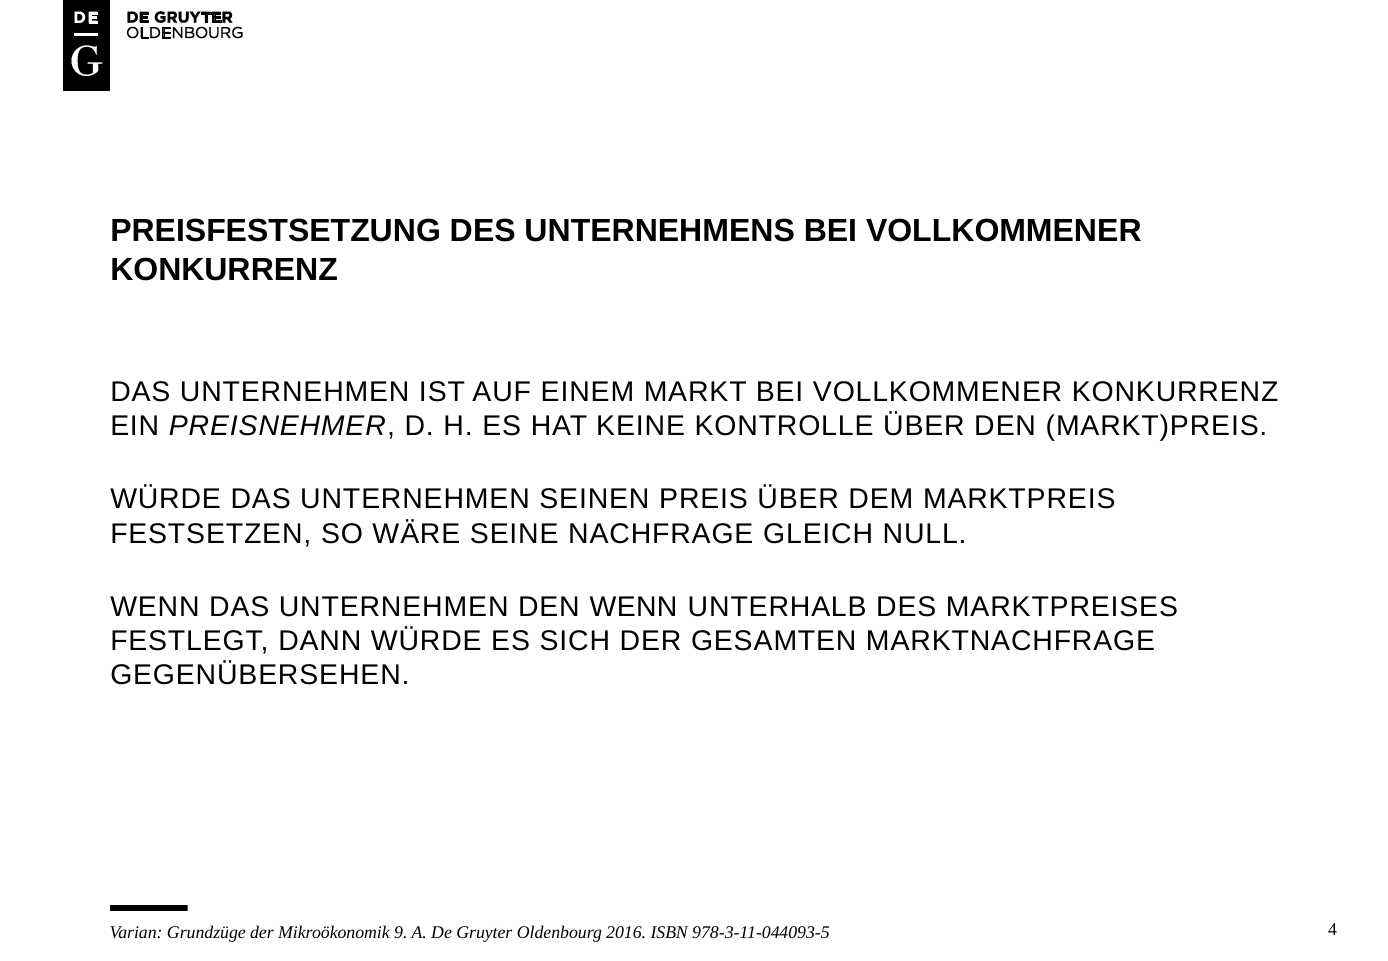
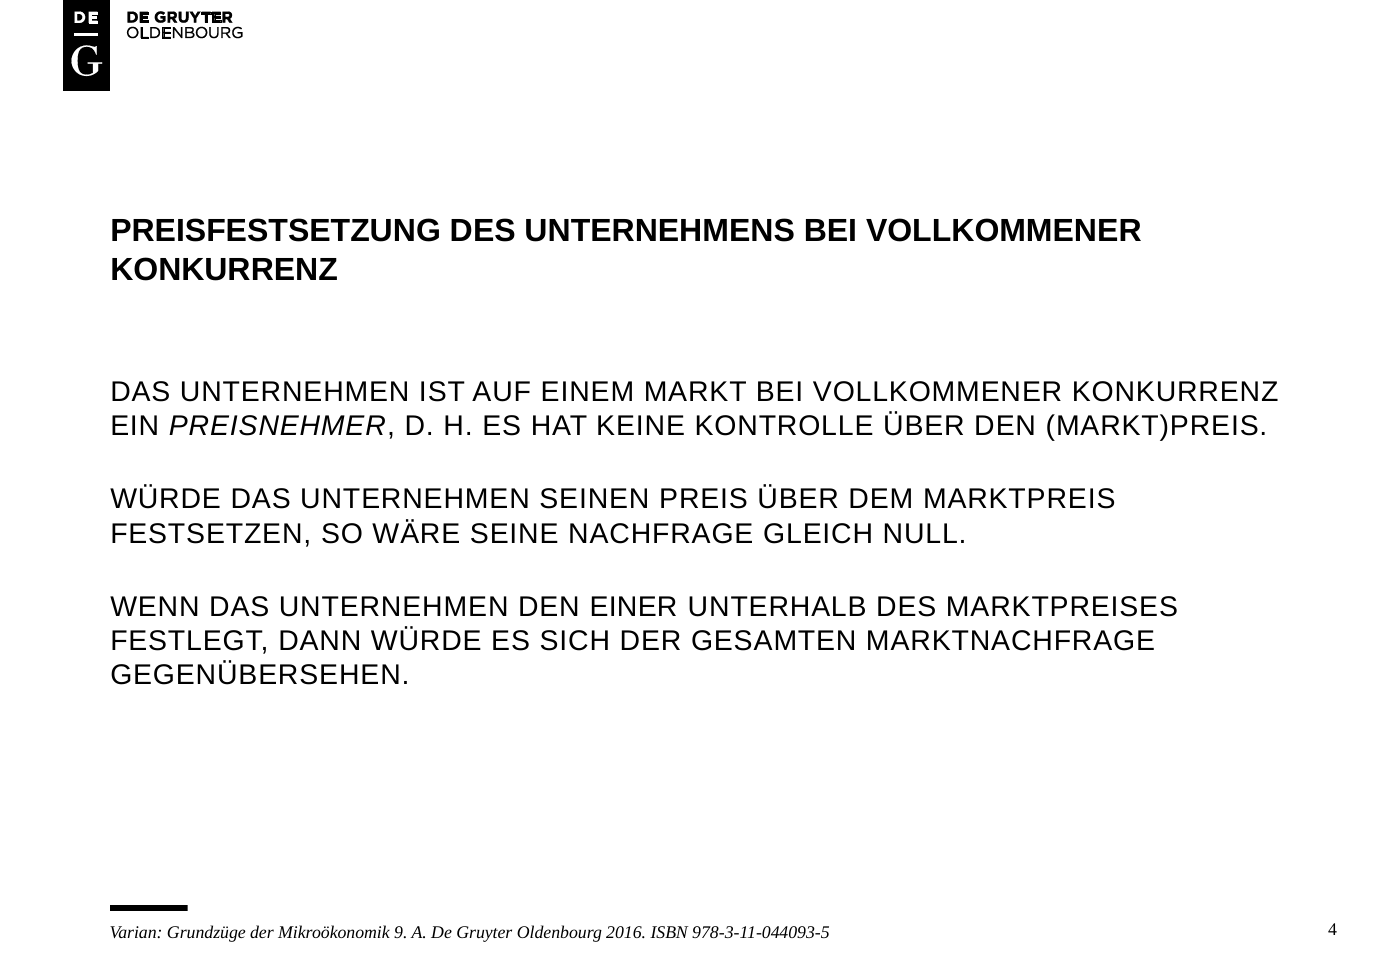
DEN WENN: WENN -> EINER
